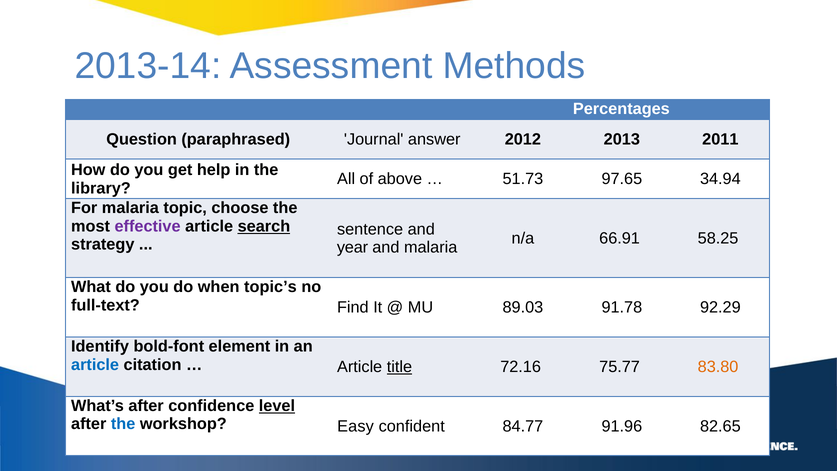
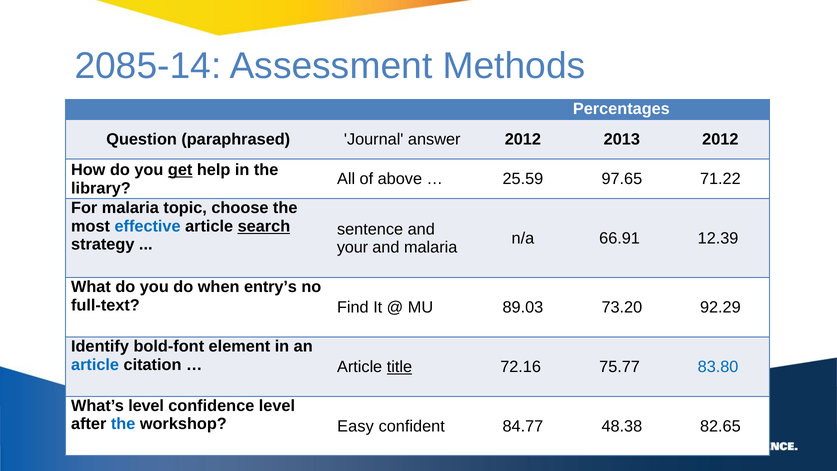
2013-14: 2013-14 -> 2085-14
2013 2011: 2011 -> 2012
get underline: none -> present
51.73: 51.73 -> 25.59
34.94: 34.94 -> 71.22
effective colour: purple -> blue
58.25: 58.25 -> 12.39
year: year -> your
topic’s: topic’s -> entry’s
91.78: 91.78 -> 73.20
83.80 colour: orange -> blue
What’s after: after -> level
level at (277, 406) underline: present -> none
91.96: 91.96 -> 48.38
